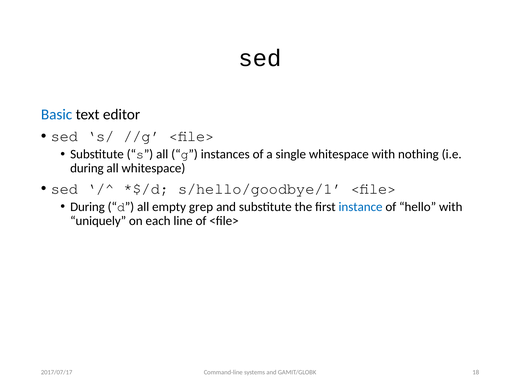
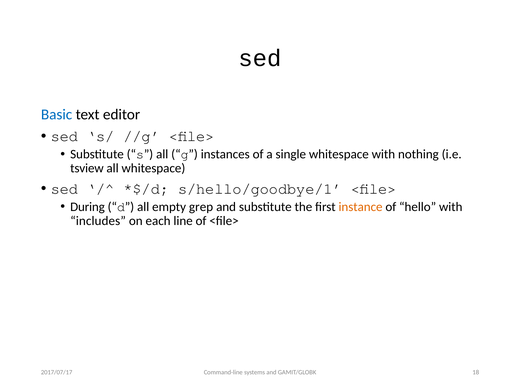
during at (87, 168): during -> tsview
instance colour: blue -> orange
uniquely: uniquely -> includes
